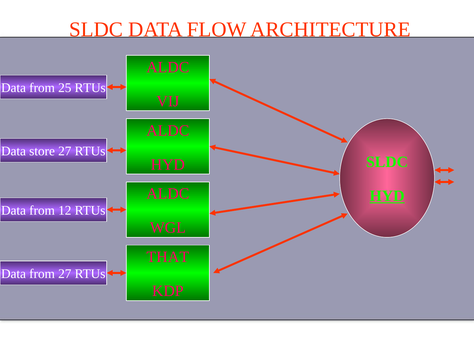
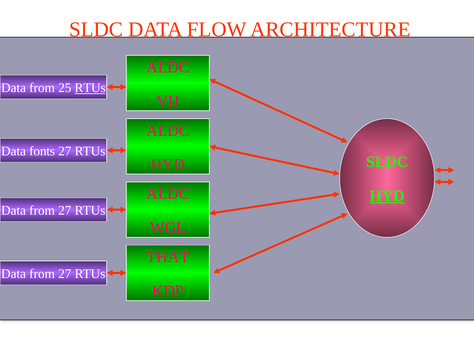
RTUs at (90, 88) underline: none -> present
store: store -> fonts
12 at (65, 210): 12 -> 27
